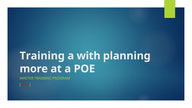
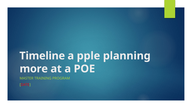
Training at (42, 56): Training -> Timeline
with: with -> pple
